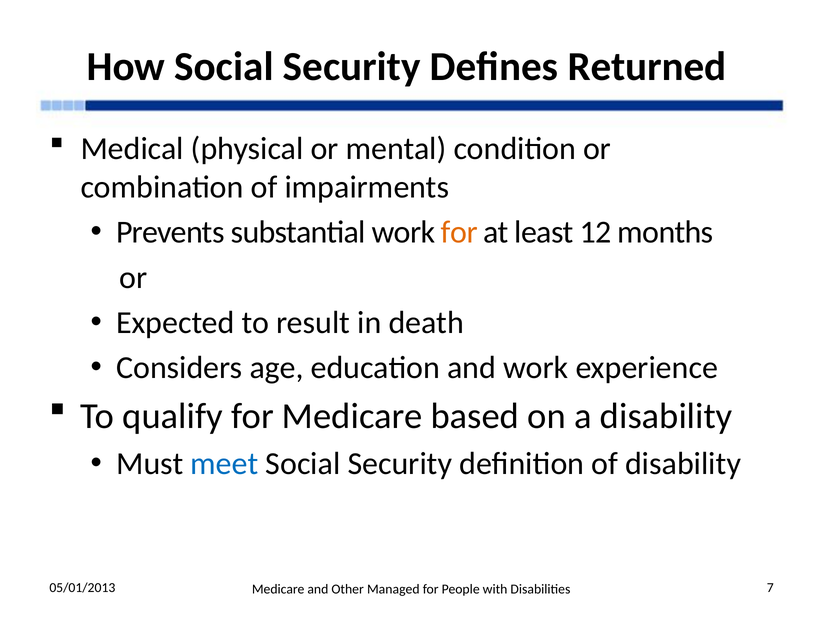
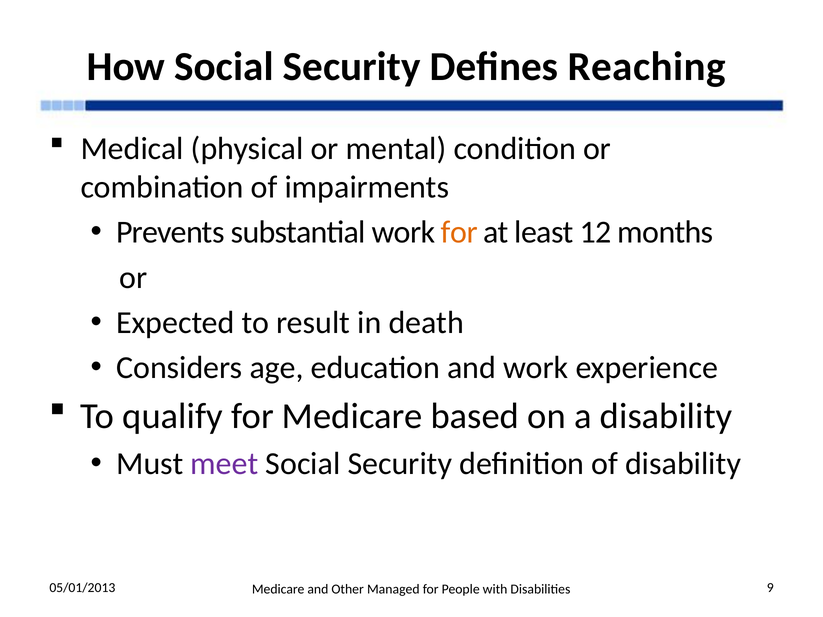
Returned: Returned -> Reaching
meet colour: blue -> purple
7: 7 -> 9
